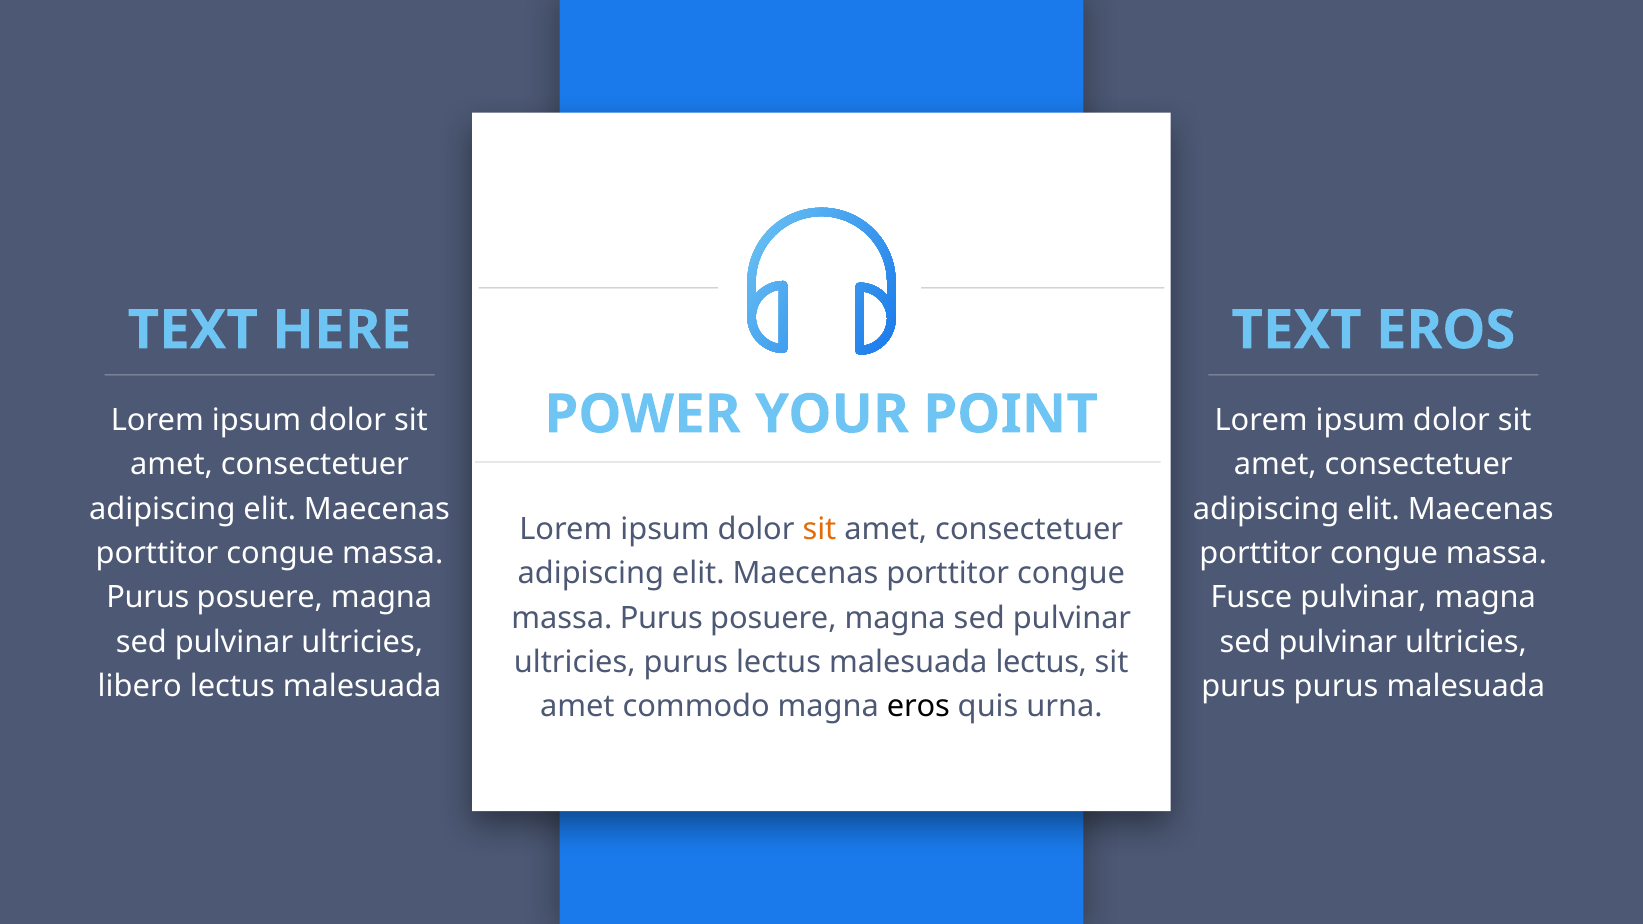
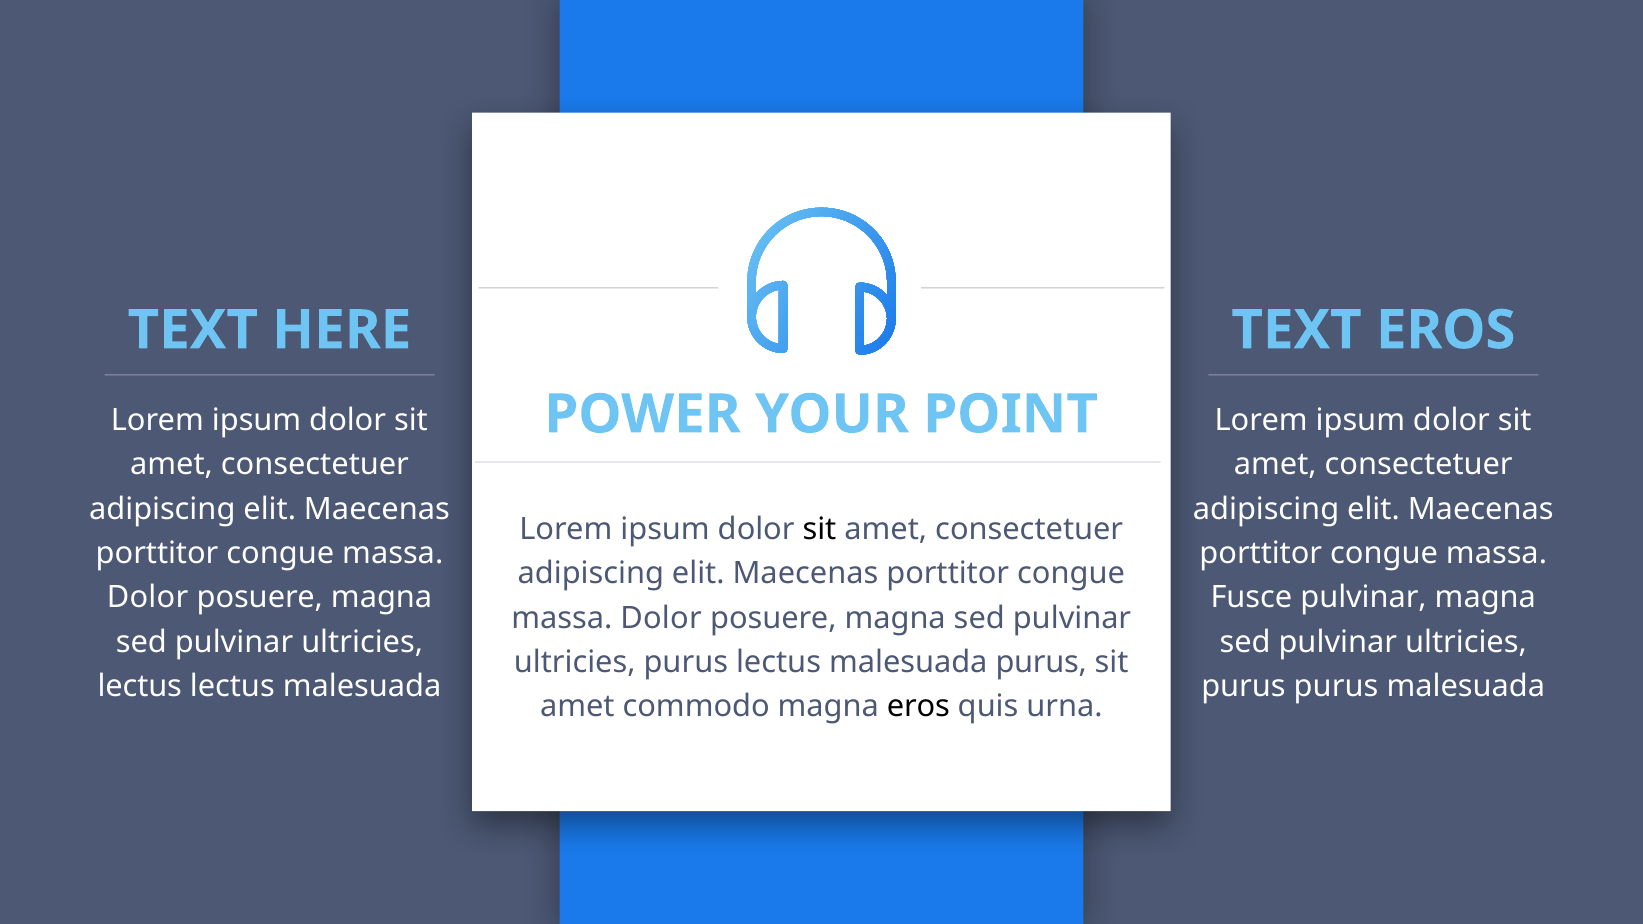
sit at (819, 530) colour: orange -> black
Purus at (148, 598): Purus -> Dolor
Purus at (661, 618): Purus -> Dolor
malesuada lectus: lectus -> purus
libero at (140, 687): libero -> lectus
